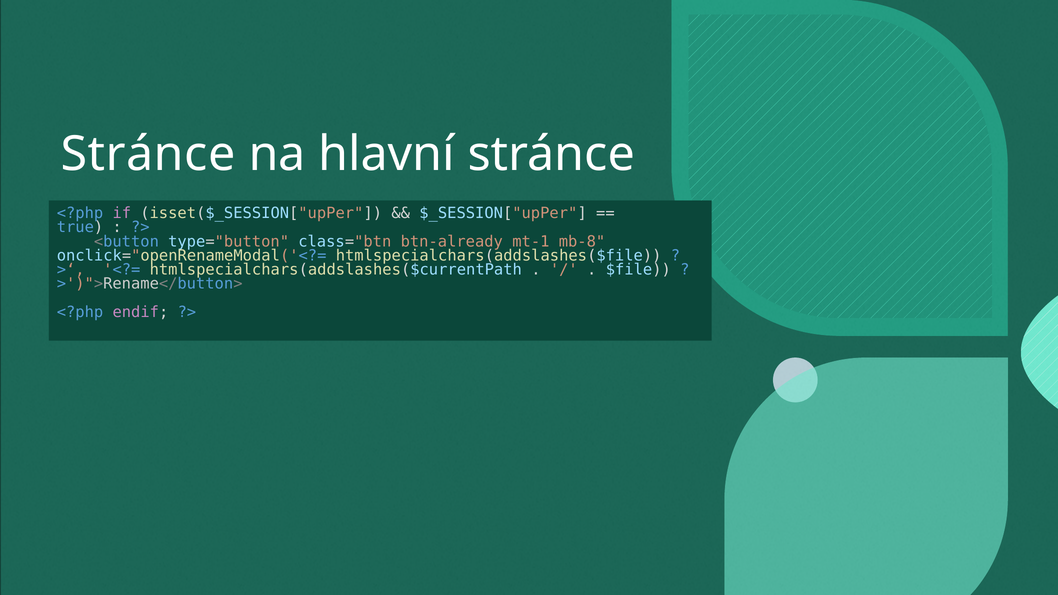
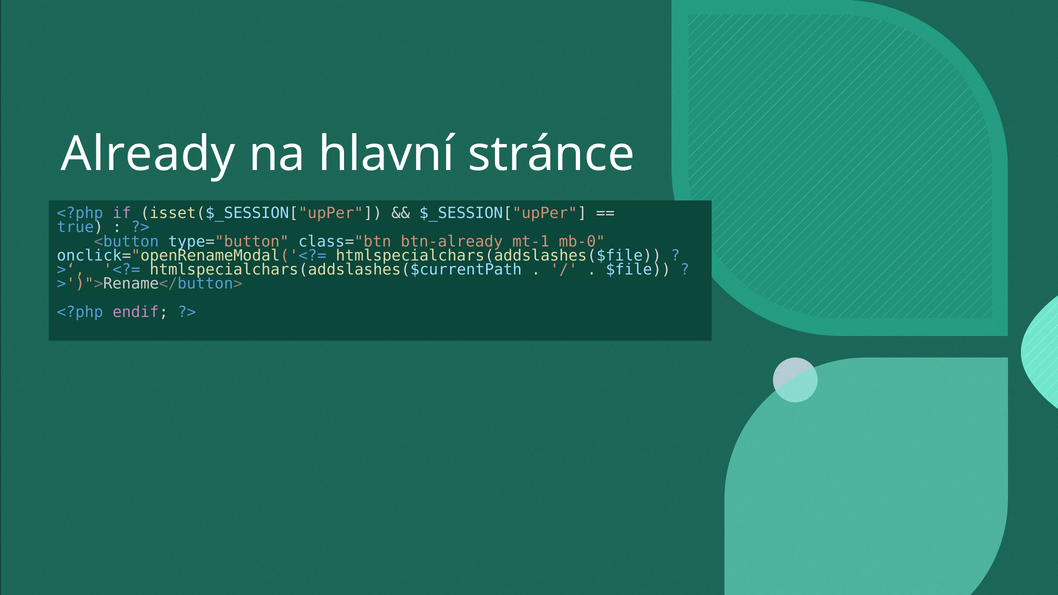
Stránce at (148, 154): Stránce -> Already
mb-8: mb-8 -> mb-0
